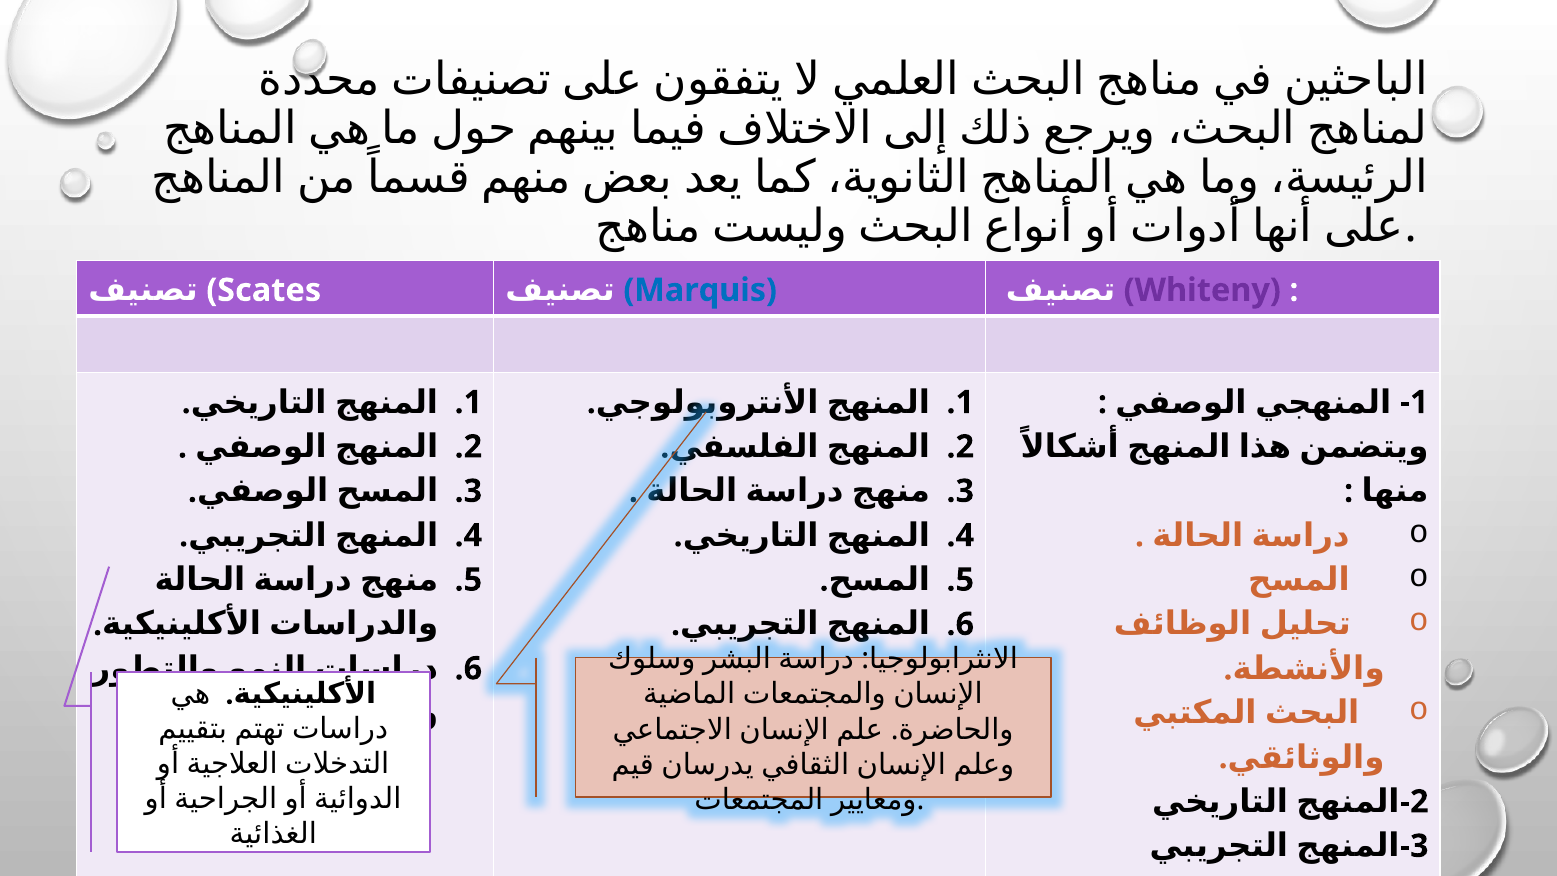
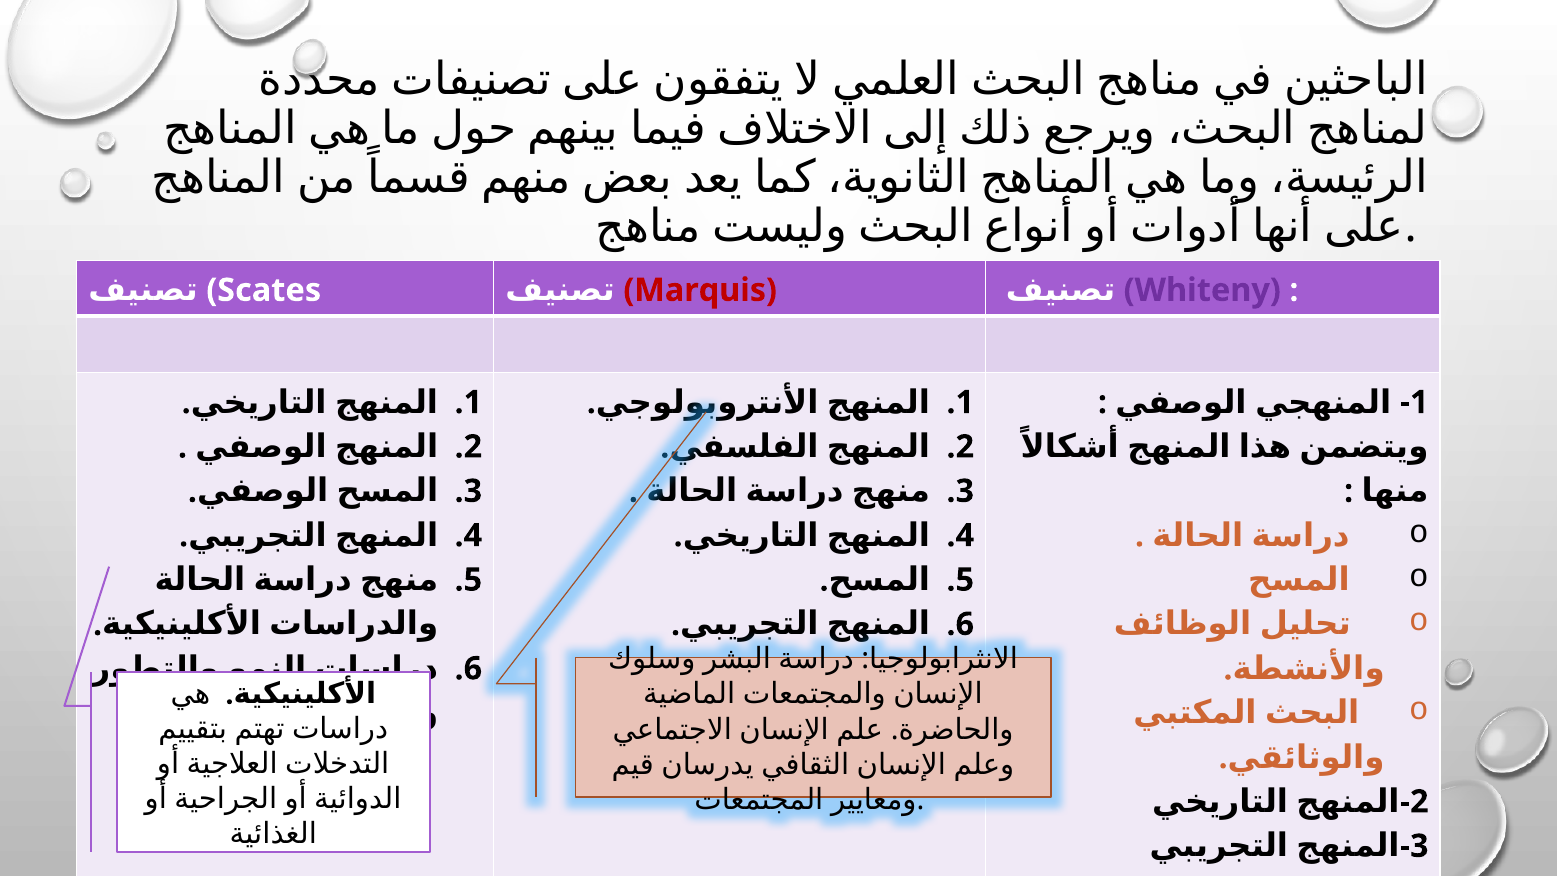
Marquis colour: blue -> red
